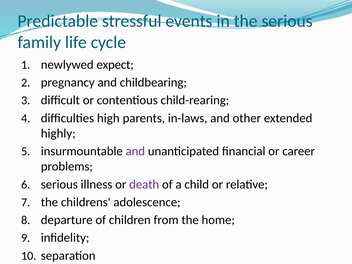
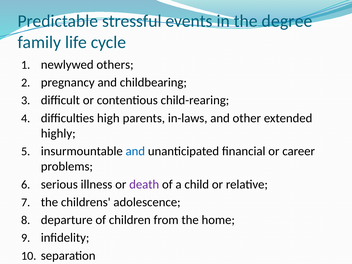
the serious: serious -> degree
expect: expect -> others
and at (135, 151) colour: purple -> blue
